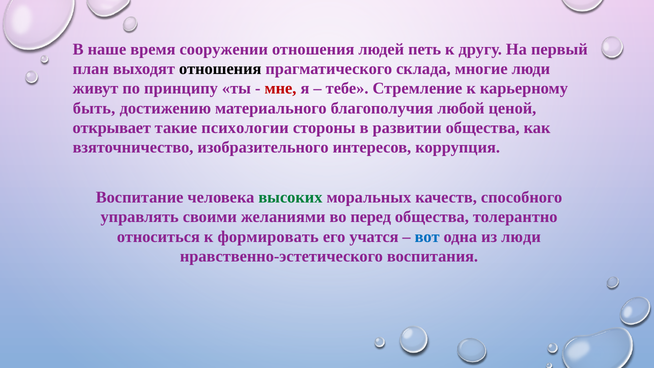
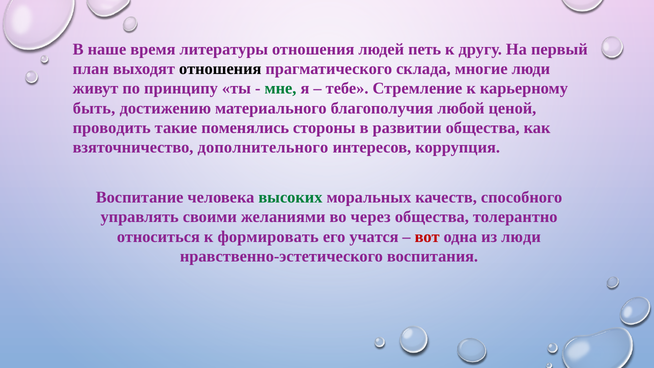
сооружении: сооружении -> литературы
мне colour: red -> green
открывает: открывает -> проводить
психологии: психологии -> поменялись
изобразительного: изобразительного -> дополнительного
перед: перед -> через
вот colour: blue -> red
